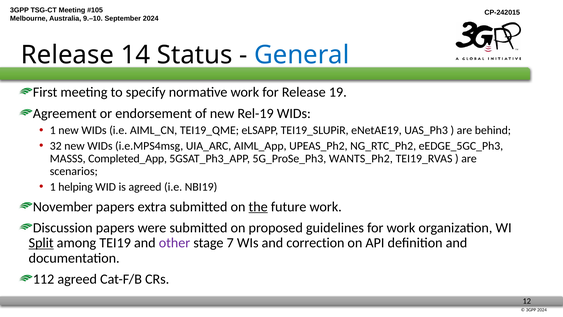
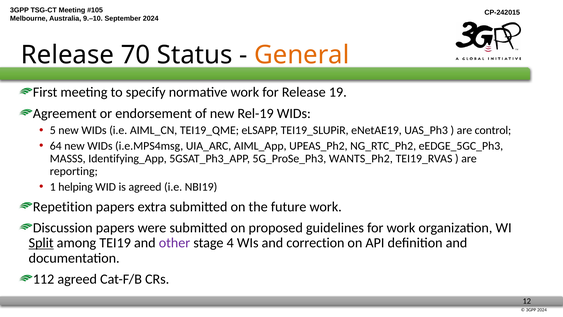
14: 14 -> 70
General colour: blue -> orange
1 at (53, 130): 1 -> 5
behind: behind -> control
32: 32 -> 64
Completed_App: Completed_App -> Identifying_App
scenarios: scenarios -> reporting
November: November -> Repetition
the underline: present -> none
7: 7 -> 4
